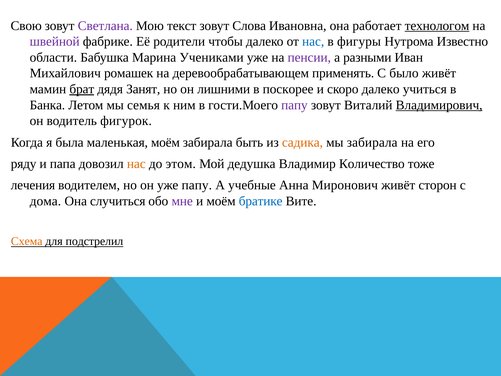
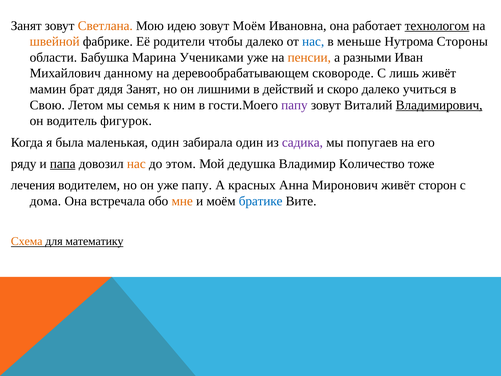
Свою at (26, 26): Свою -> Занят
Светлана colour: purple -> orange
текст: текст -> идею
зовут Слова: Слова -> Моём
швейной colour: purple -> orange
фигуры: фигуры -> меньше
Известно: Известно -> Стороны
пенсии colour: purple -> orange
ромашек: ромашек -> данному
применять: применять -> сковороде
было: было -> лишь
брат underline: present -> none
поскорее: поскорее -> действий
Банка: Банка -> Свою
маленькая моём: моём -> один
забирала быть: быть -> один
садика colour: orange -> purple
мы забирала: забирала -> попугаев
папа underline: none -> present
учебные: учебные -> красных
случиться: случиться -> встречала
мне colour: purple -> orange
подстрелил: подстрелил -> математику
